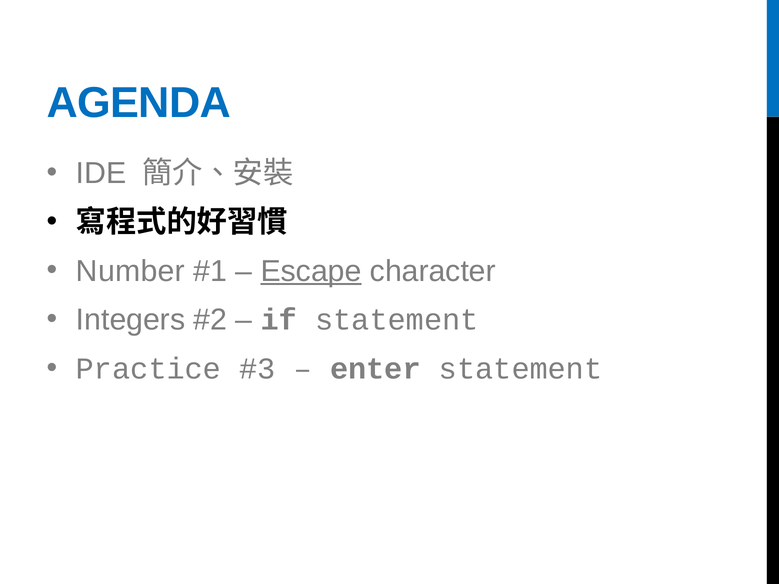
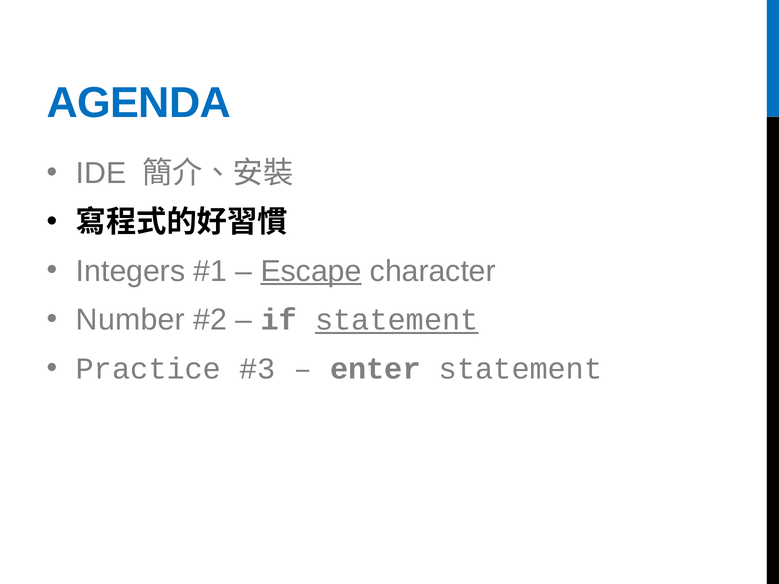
Number: Number -> Integers
Integers: Integers -> Number
statement at (397, 320) underline: none -> present
